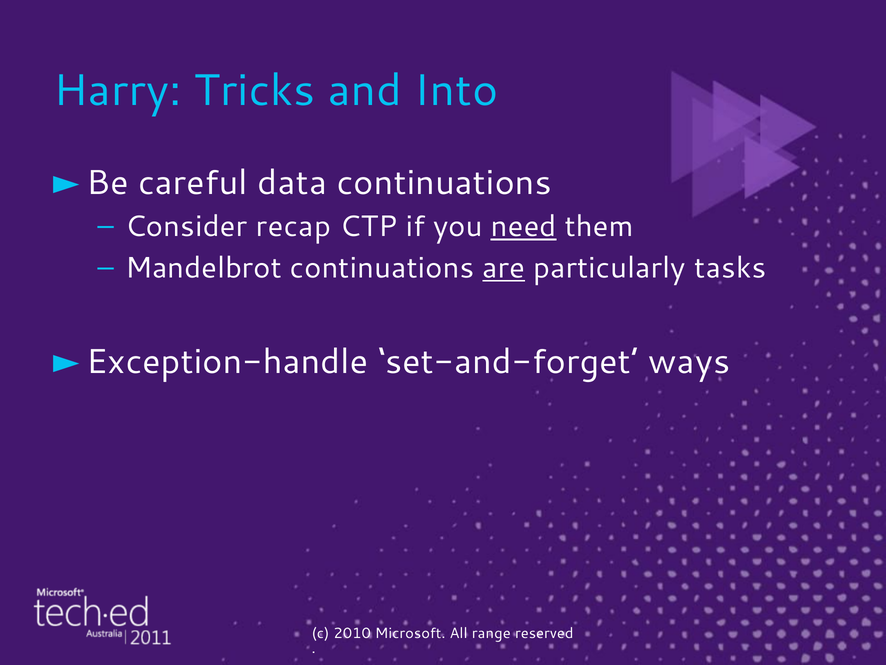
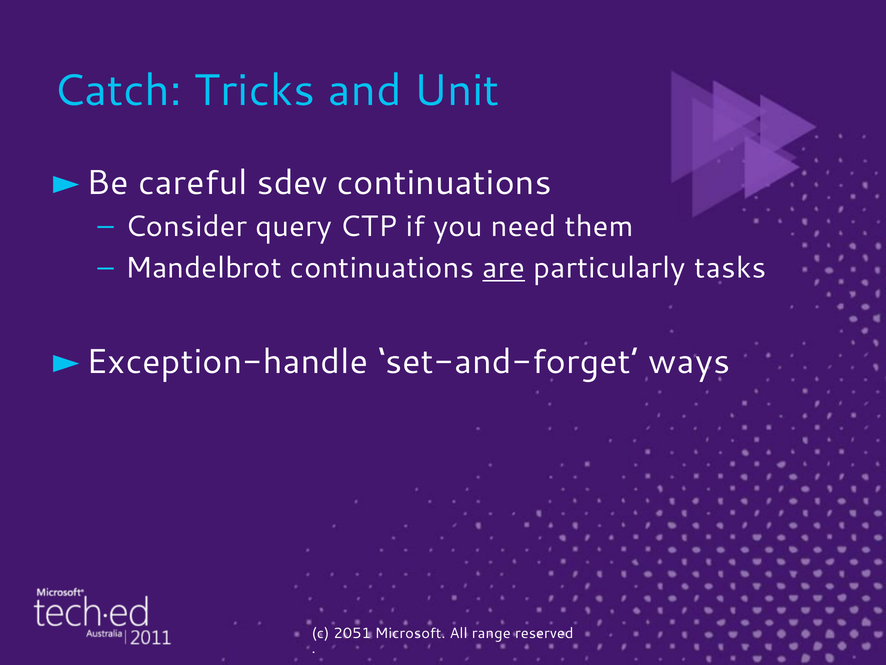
Harry: Harry -> Catch
Into: Into -> Unit
data: data -> sdev
recap: recap -> query
need underline: present -> none
2010: 2010 -> 2051
